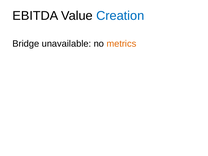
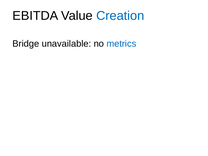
metrics colour: orange -> blue
